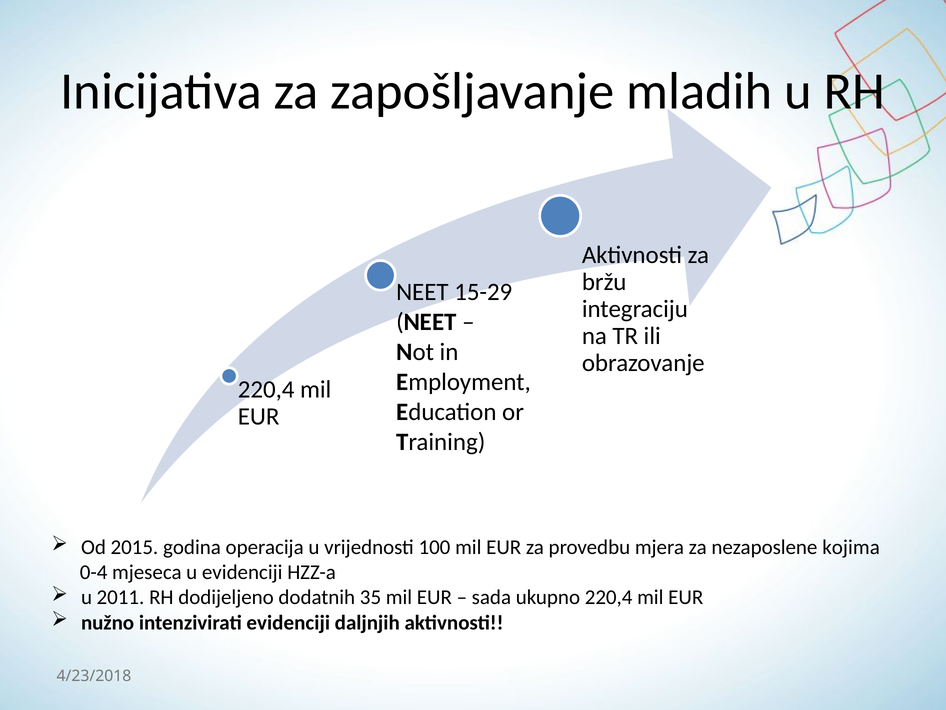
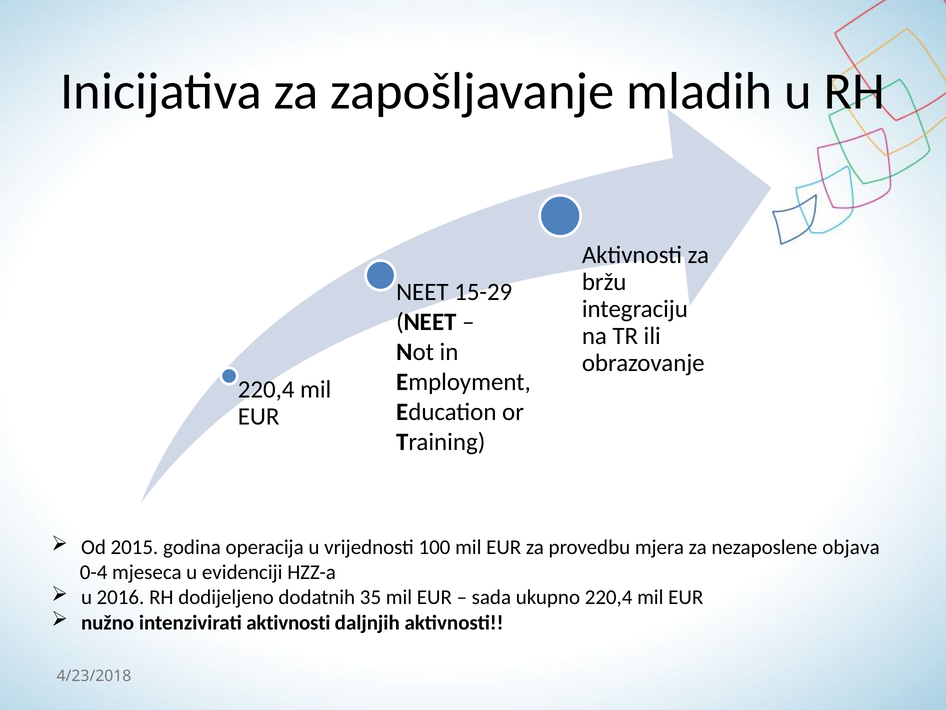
kojima: kojima -> objava
2011: 2011 -> 2016
intenzivirati evidenciji: evidenciji -> aktivnosti
